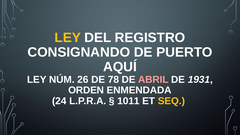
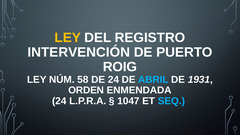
CONSIGNANDO: CONSIGNANDO -> INTERVENCIÓN
AQUÍ: AQUÍ -> ROIG
26: 26 -> 58
DE 78: 78 -> 24
ABRIL colour: pink -> light blue
1011: 1011 -> 1047
SEQ colour: yellow -> light blue
